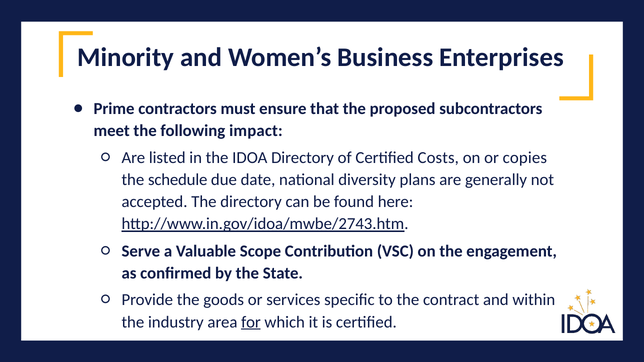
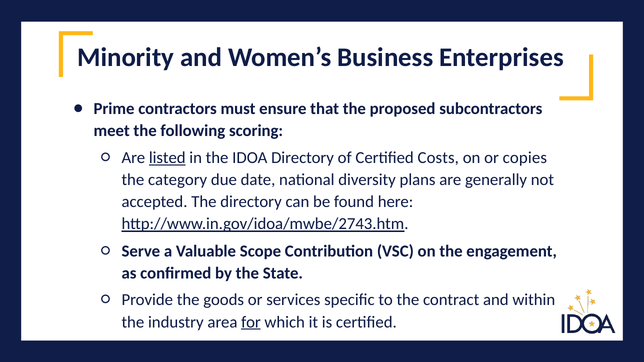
impact: impact -> scoring
listed underline: none -> present
schedule: schedule -> category
